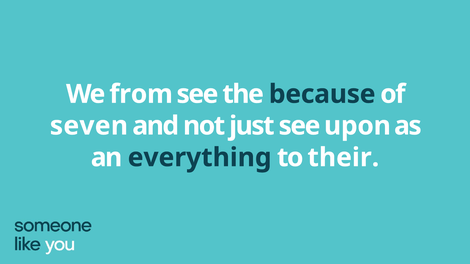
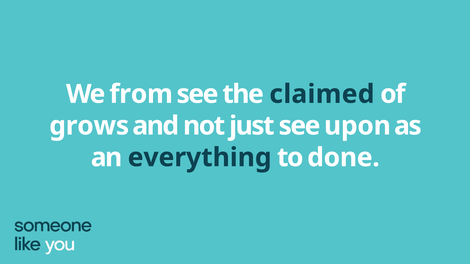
because: because -> claimed
seven: seven -> grows
their: their -> done
